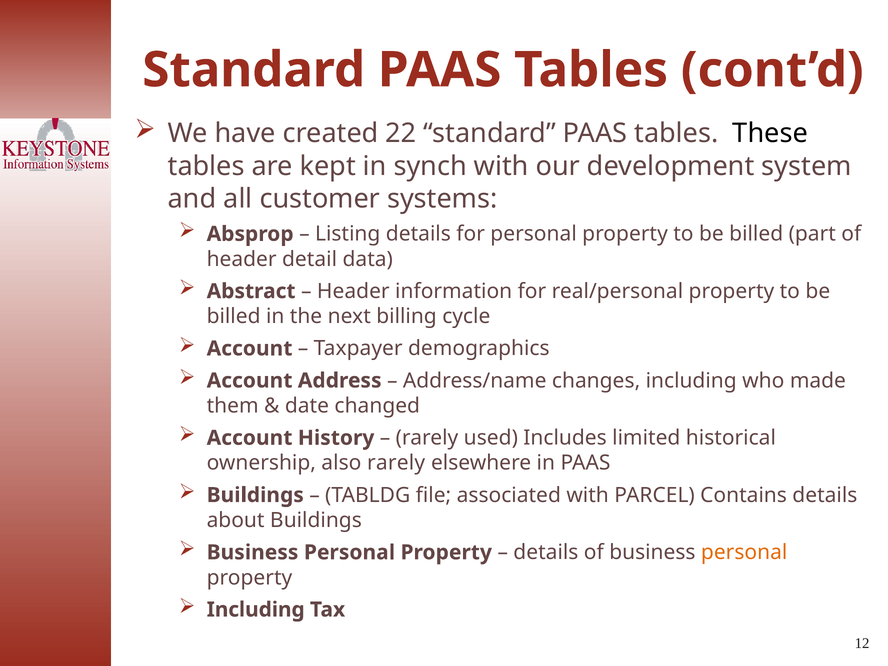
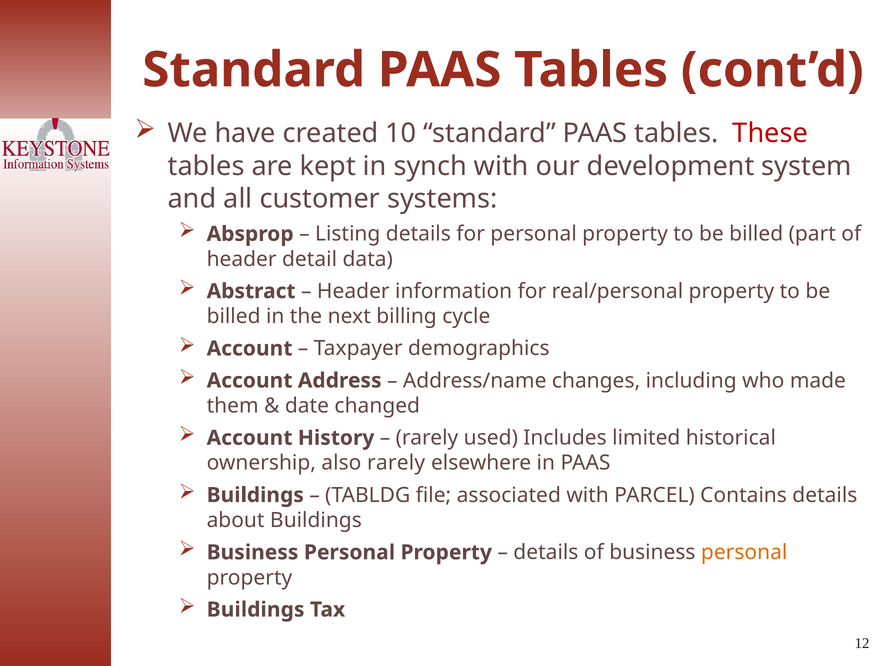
22: 22 -> 10
These colour: black -> red
Including at (256, 610): Including -> Buildings
